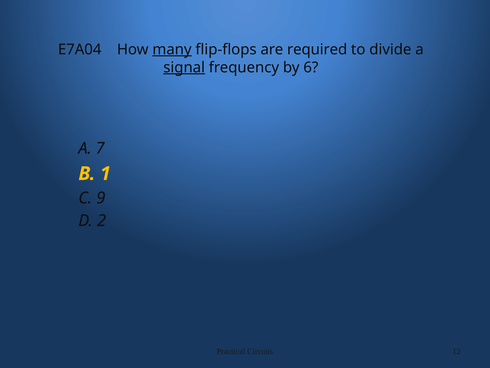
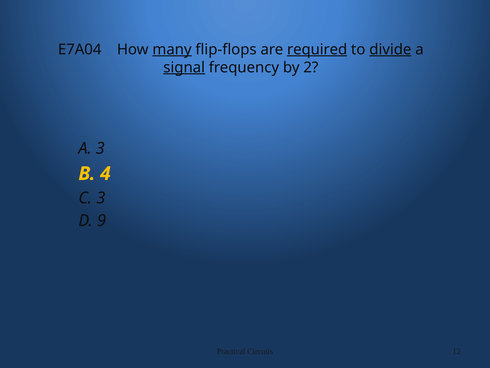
required underline: none -> present
divide underline: none -> present
6: 6 -> 2
A 7: 7 -> 3
1: 1 -> 4
C 9: 9 -> 3
2: 2 -> 9
